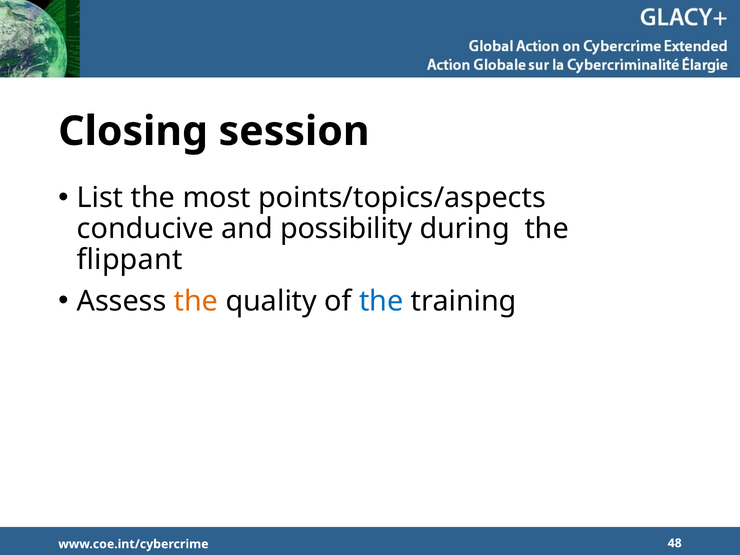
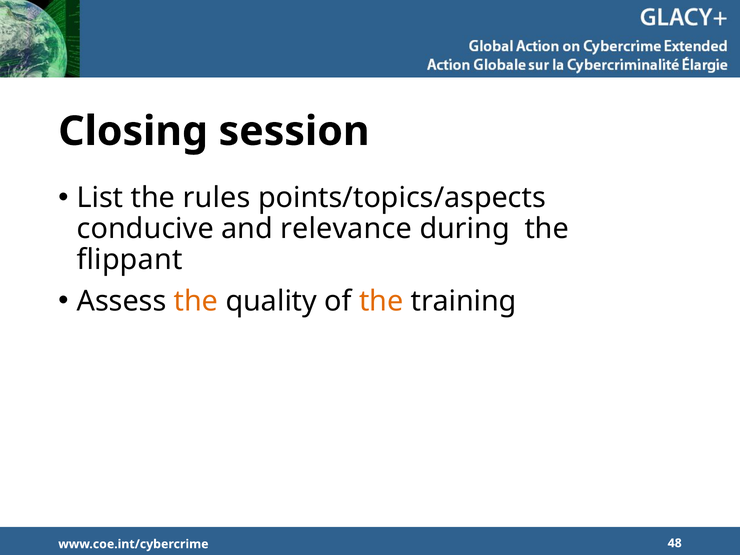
most: most -> rules
possibility: possibility -> relevance
the at (381, 301) colour: blue -> orange
